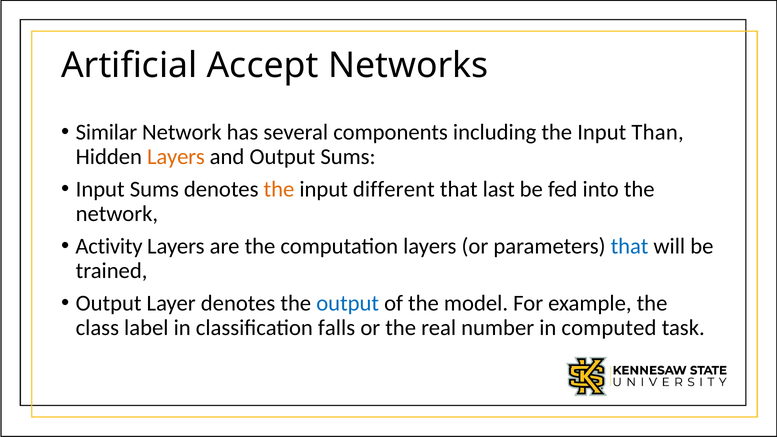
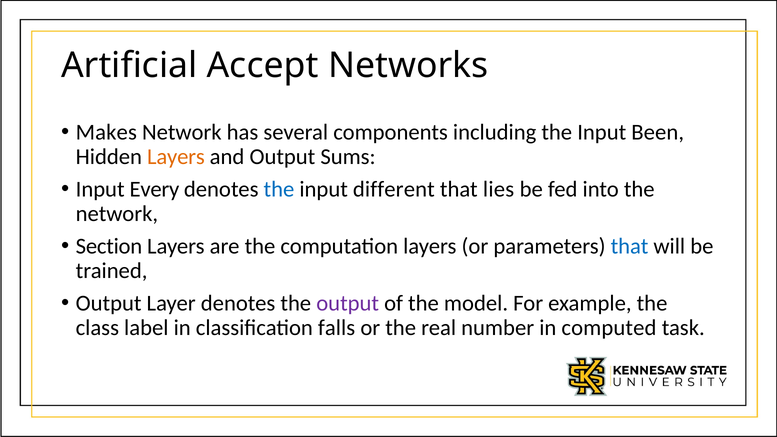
Similar: Similar -> Makes
Than: Than -> Been
Input Sums: Sums -> Every
the at (279, 189) colour: orange -> blue
last: last -> lies
Activity: Activity -> Section
output at (348, 303) colour: blue -> purple
